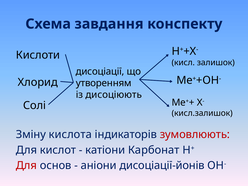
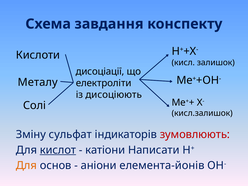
Хлорид: Хлорид -> Металу
утворенням: утворенням -> електроліти
кислота: кислота -> сульфат
кислот underline: none -> present
Карбонат: Карбонат -> Написати
Для at (26, 165) colour: red -> orange
дисоціації-йонів: дисоціації-йонів -> елемента-йонів
